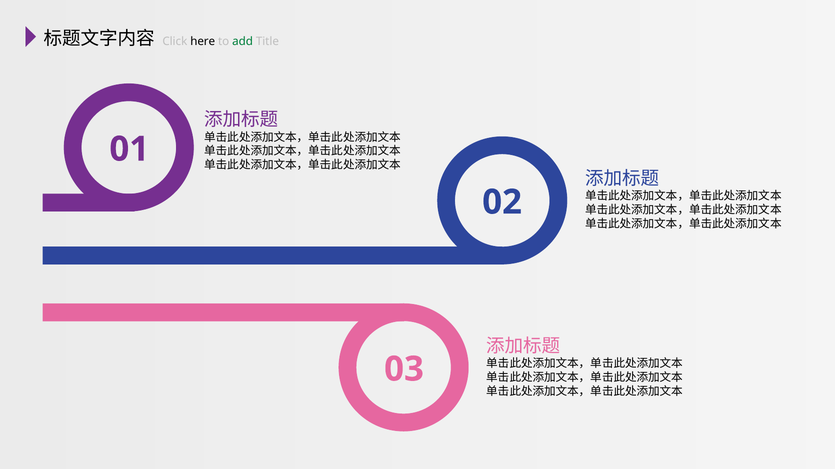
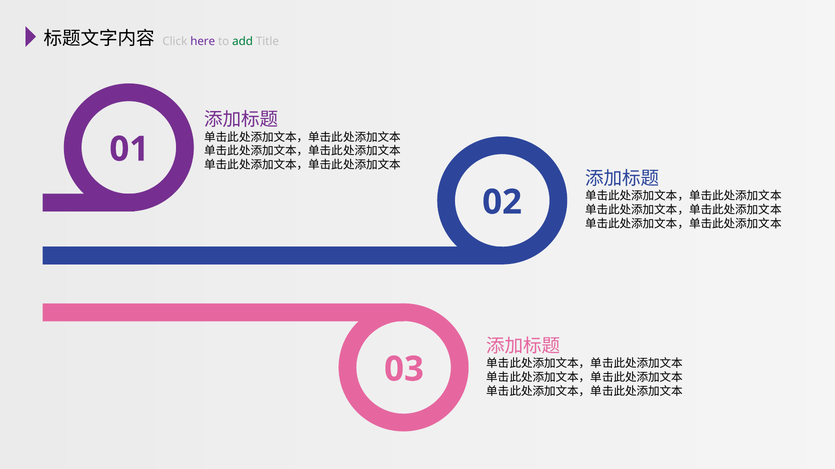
here colour: black -> purple
